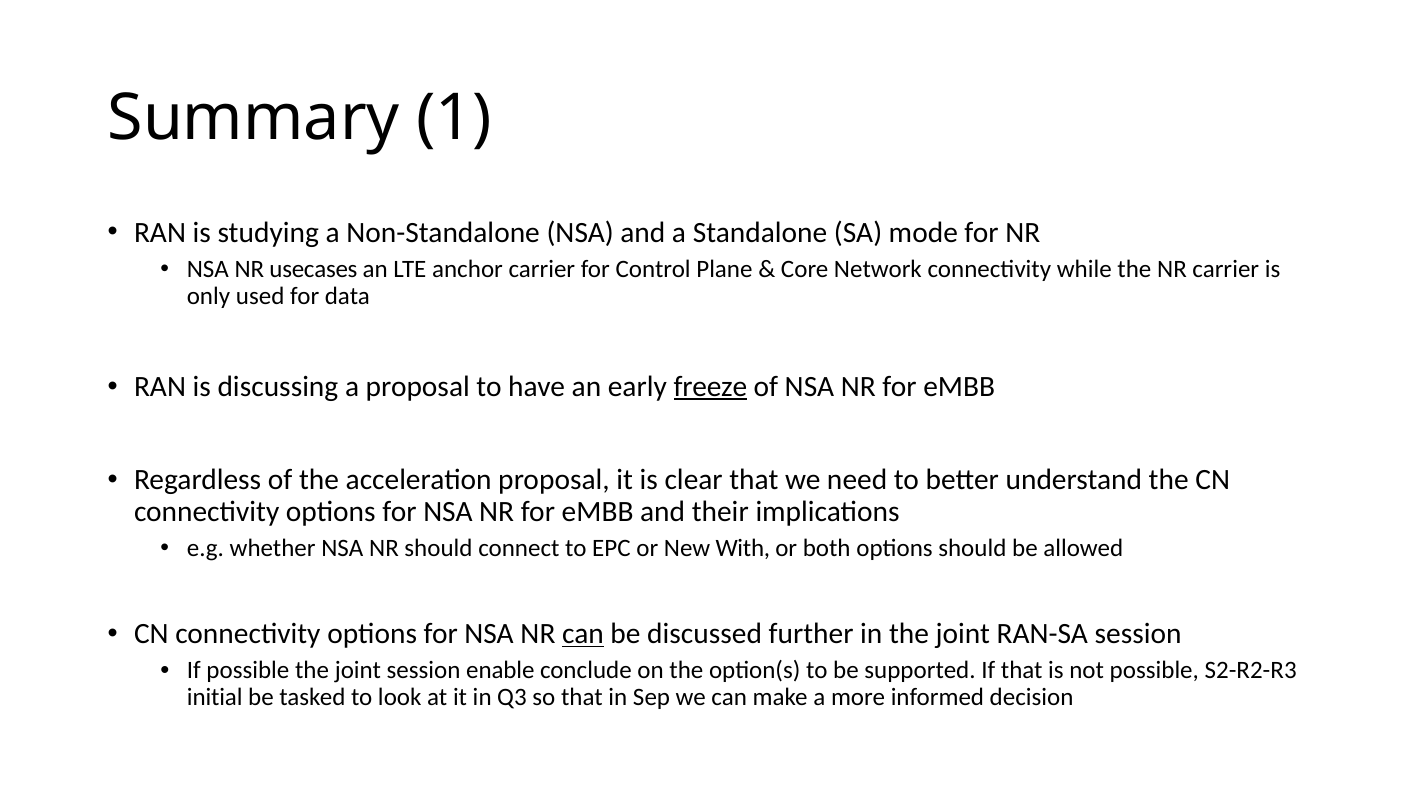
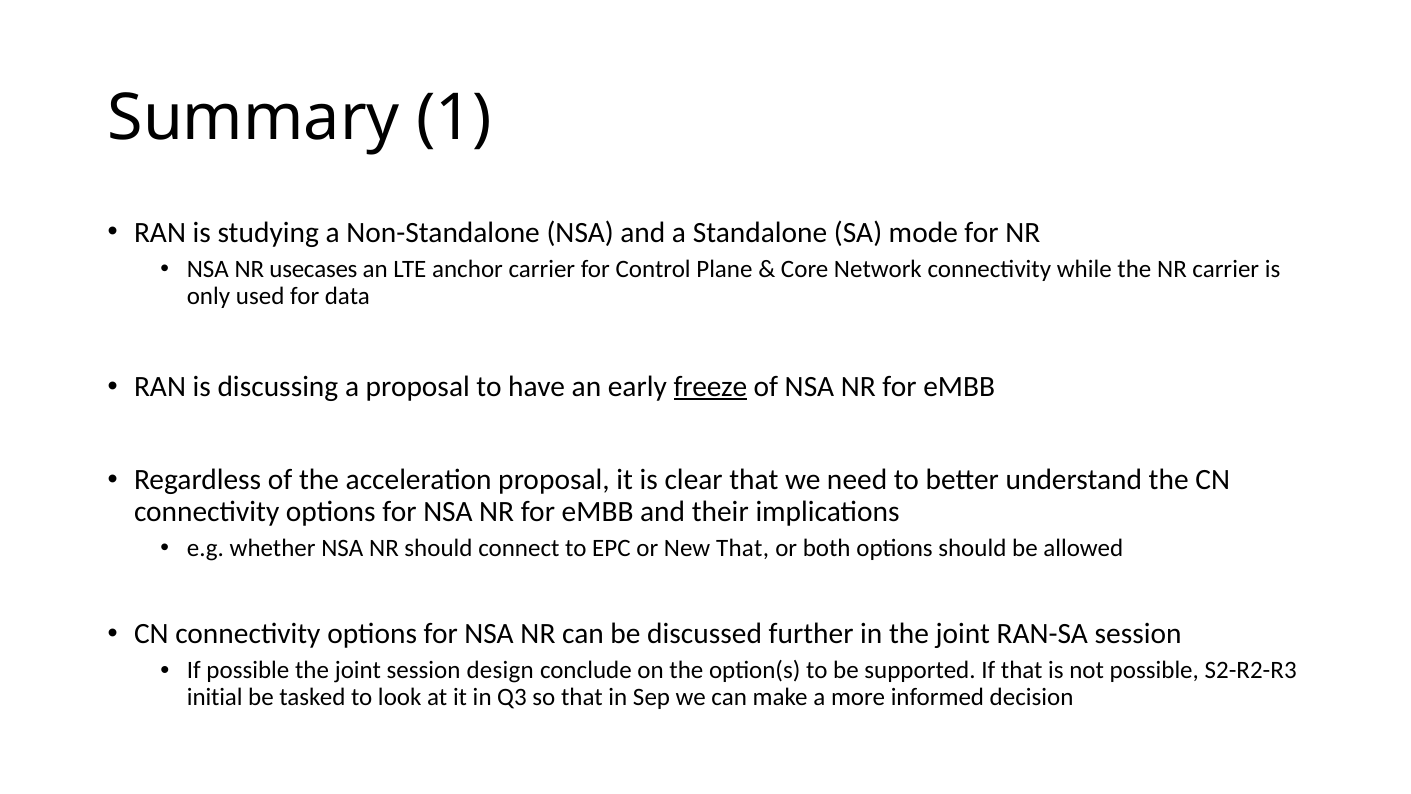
New With: With -> That
can at (583, 634) underline: present -> none
enable: enable -> design
